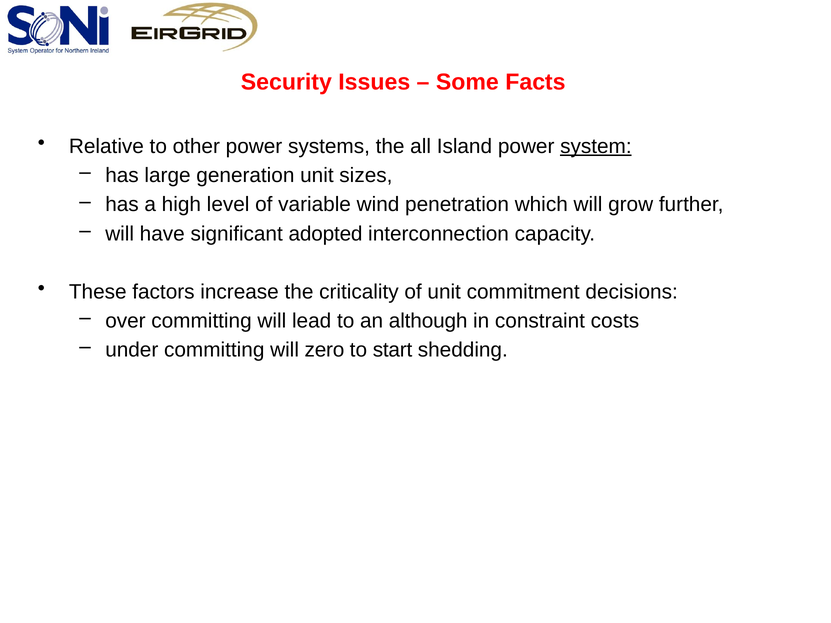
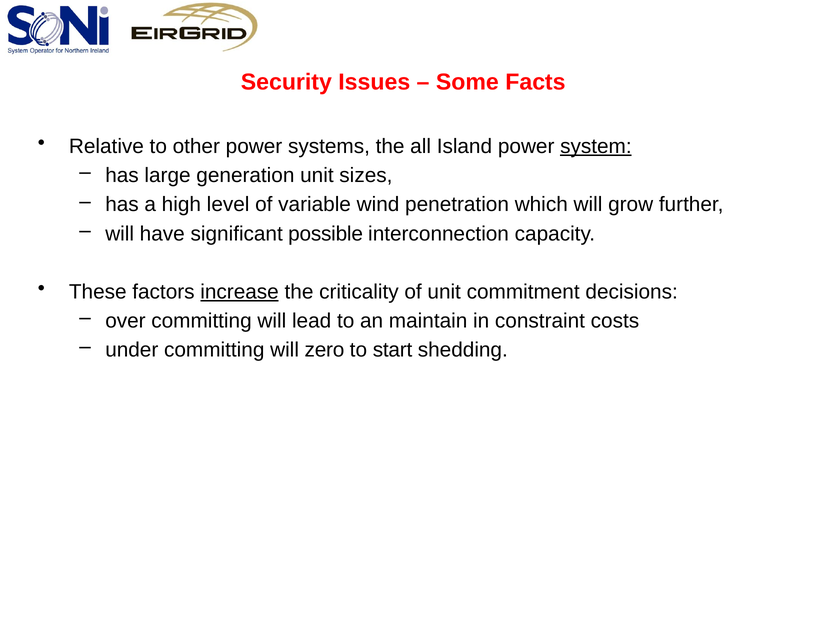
adopted: adopted -> possible
increase underline: none -> present
although: although -> maintain
